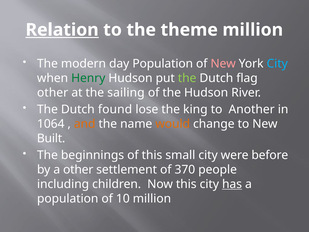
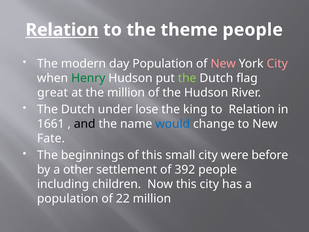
theme million: million -> people
City at (277, 64) colour: light blue -> pink
other at (53, 93): other -> great
the sailing: sailing -> million
found: found -> under
to Another: Another -> Relation
1064: 1064 -> 1661
and colour: orange -> black
would colour: orange -> blue
Built: Built -> Fate
370: 370 -> 392
has underline: present -> none
10: 10 -> 22
